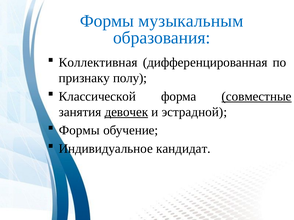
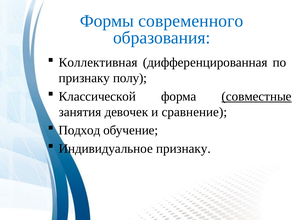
музыкальным: музыкальным -> современного
девочек underline: present -> none
эстрадной: эстрадной -> сравнение
Формы at (79, 131): Формы -> Подход
Индивидуальное кандидат: кандидат -> признаку
